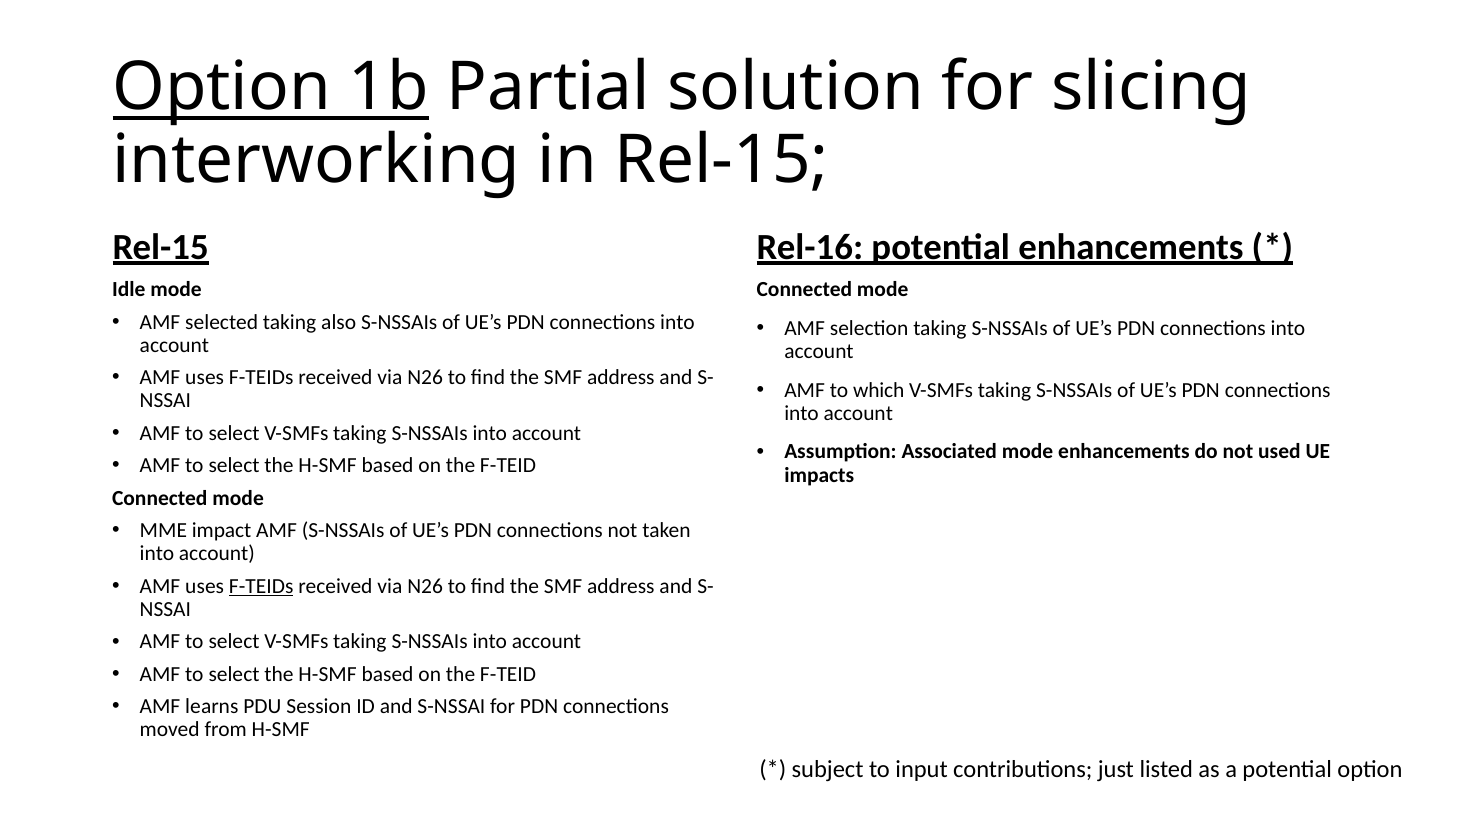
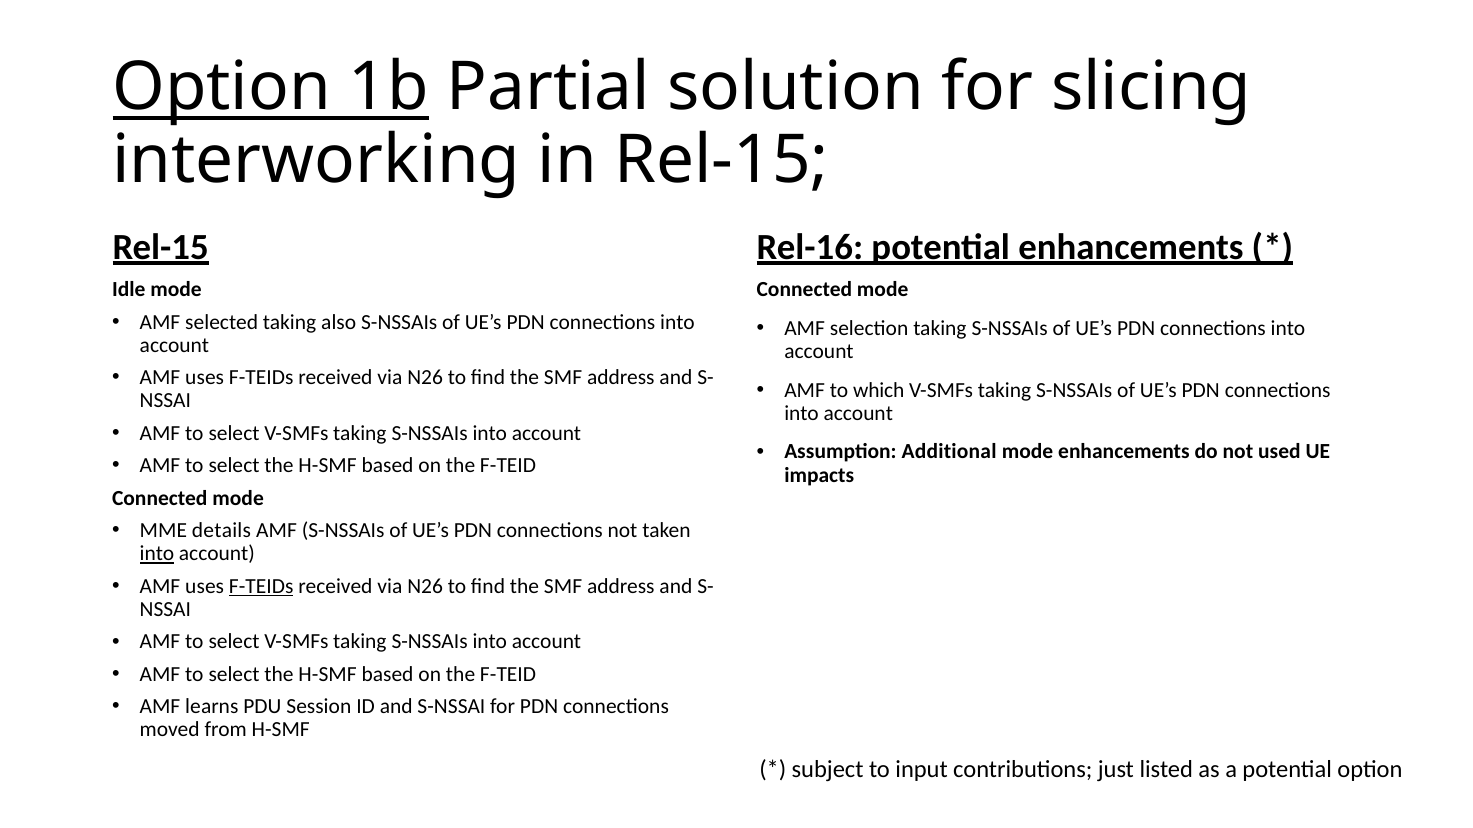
Associated: Associated -> Additional
impact: impact -> details
into at (157, 554) underline: none -> present
